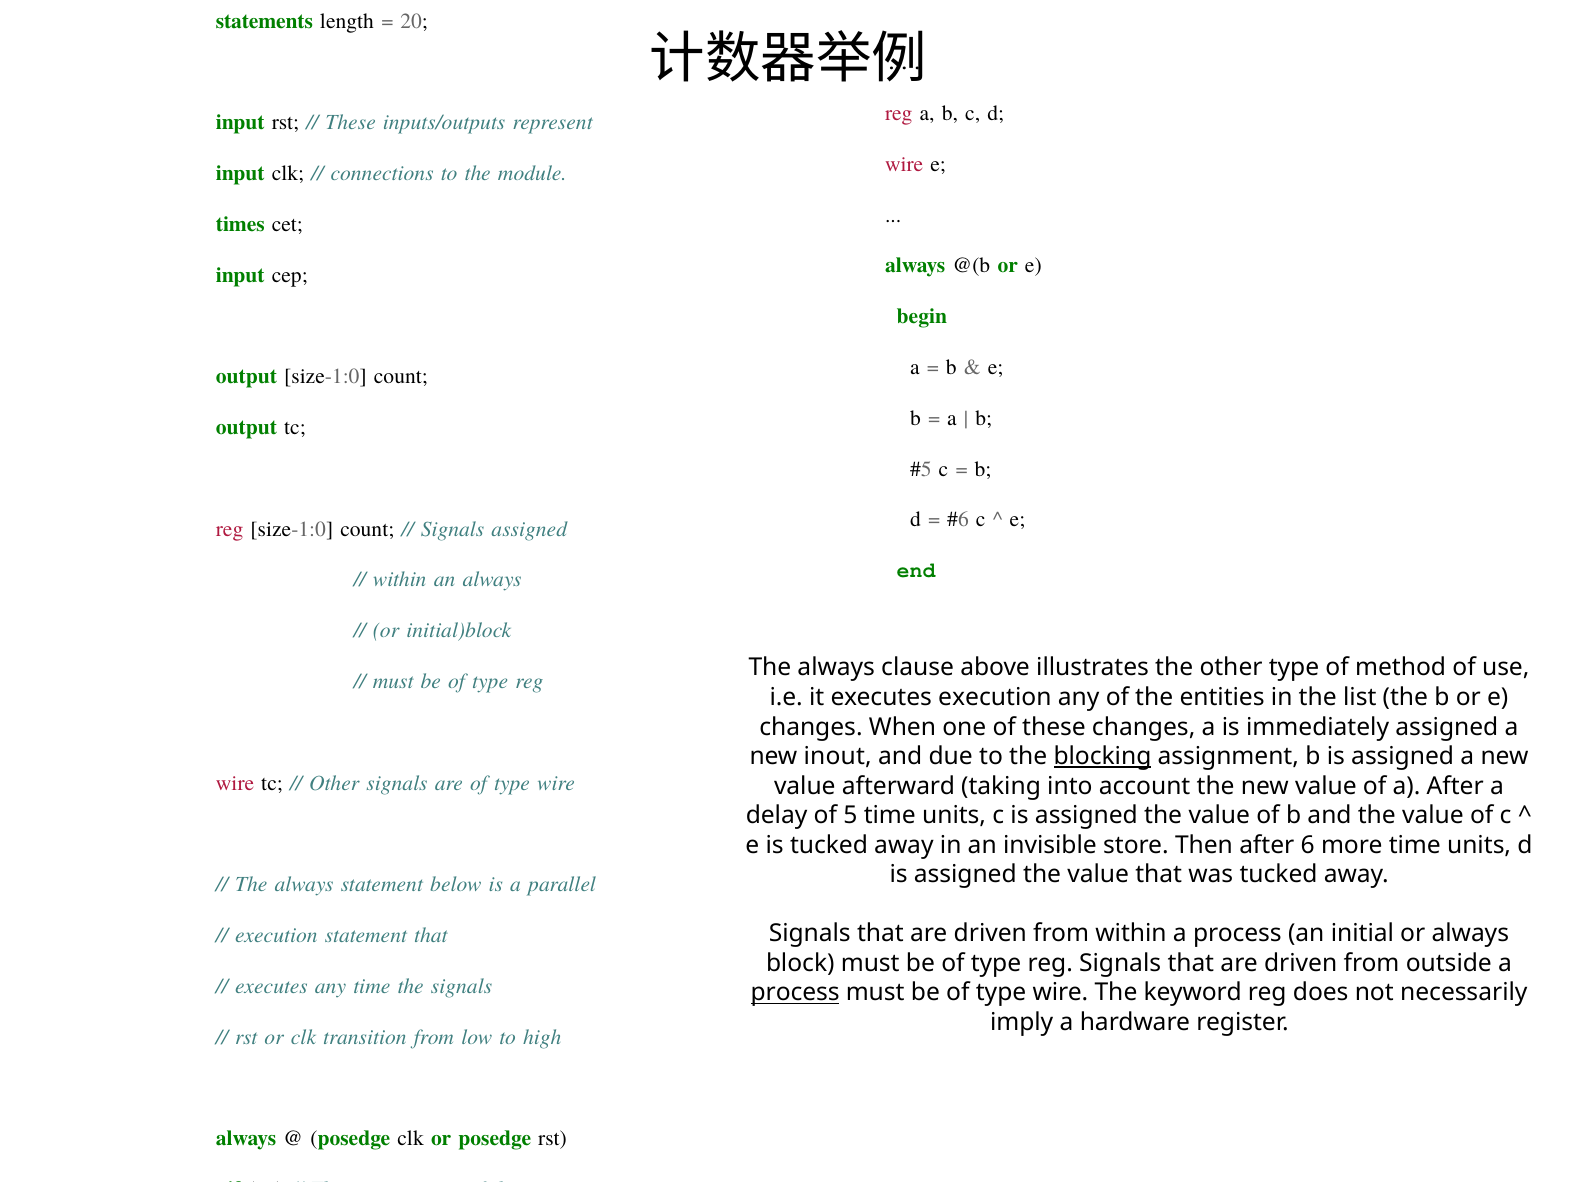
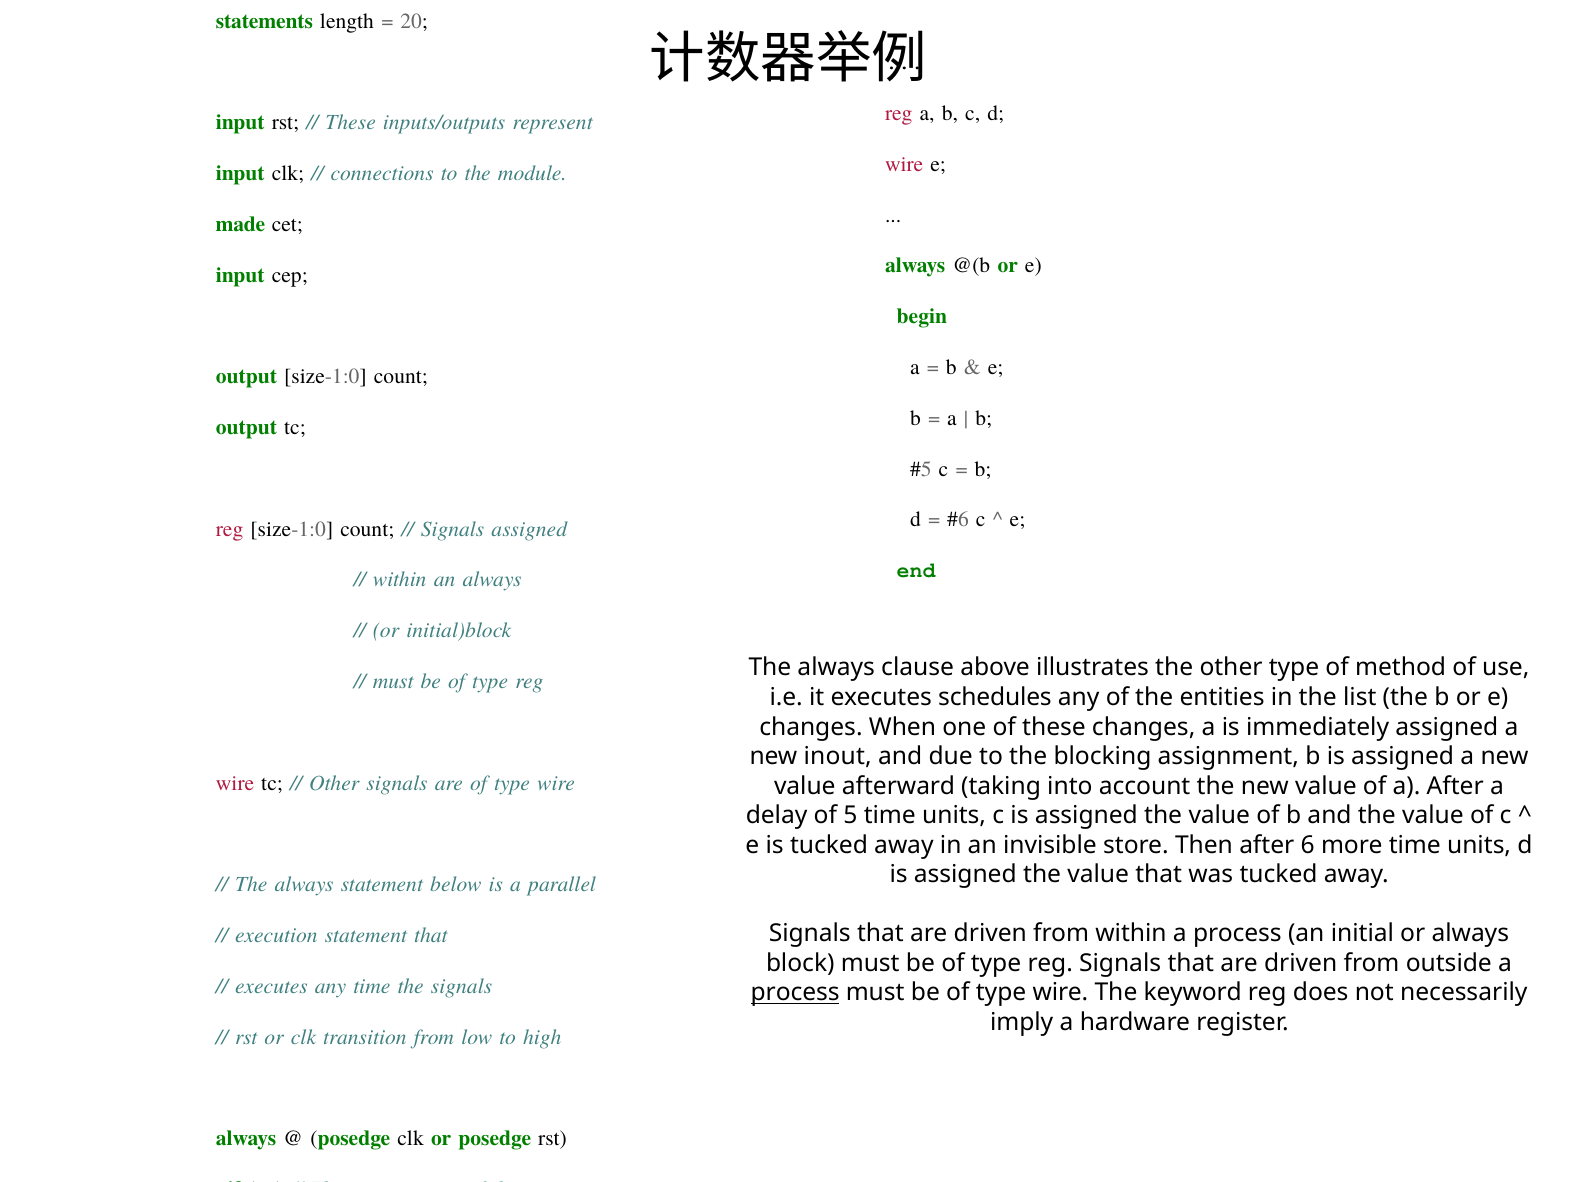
times: times -> made
executes execution: execution -> schedules
blocking underline: present -> none
